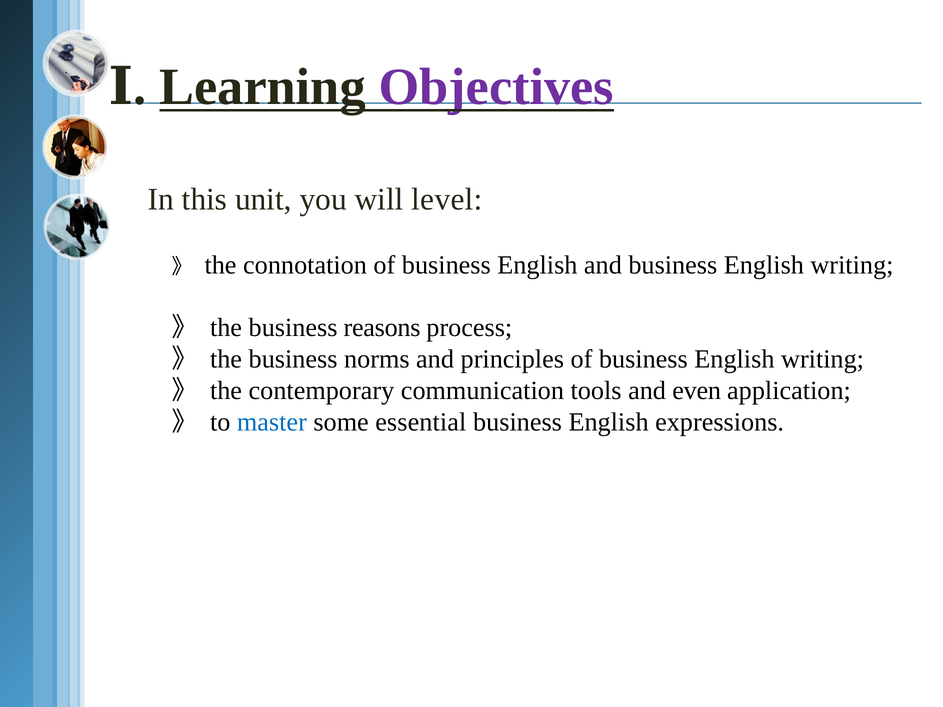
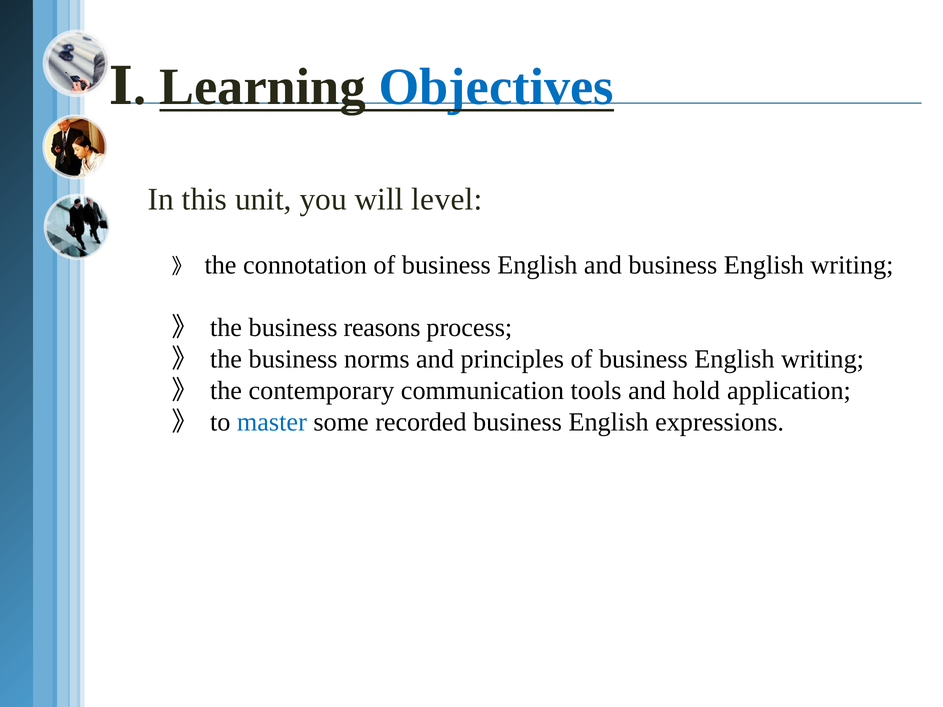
Objectives colour: purple -> blue
even: even -> hold
essential: essential -> recorded
